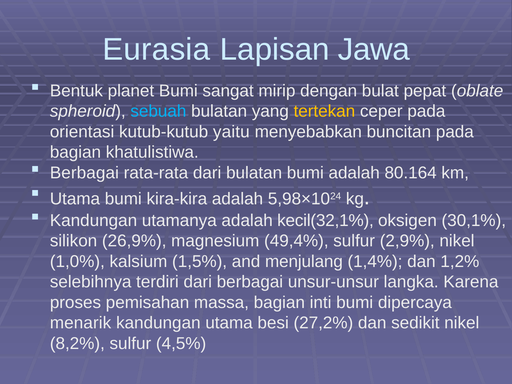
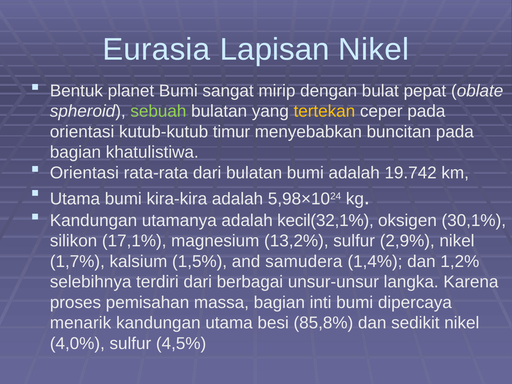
Lapisan Jawa: Jawa -> Nikel
sebuah colour: light blue -> light green
yaitu: yaitu -> timur
Berbagai at (84, 173): Berbagai -> Orientasi
80.164: 80.164 -> 19.742
26,9%: 26,9% -> 17,1%
49,4%: 49,4% -> 13,2%
1,0%: 1,0% -> 1,7%
menjulang: menjulang -> samudera
27,2%: 27,2% -> 85,8%
8,2%: 8,2% -> 4,0%
